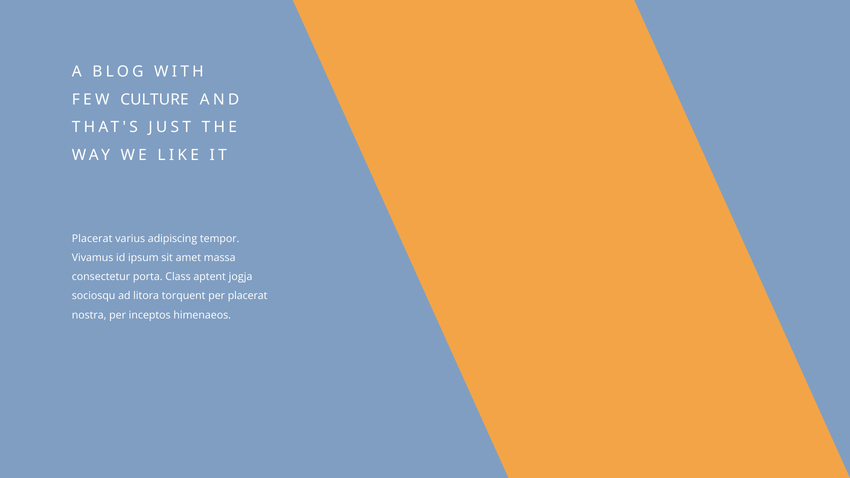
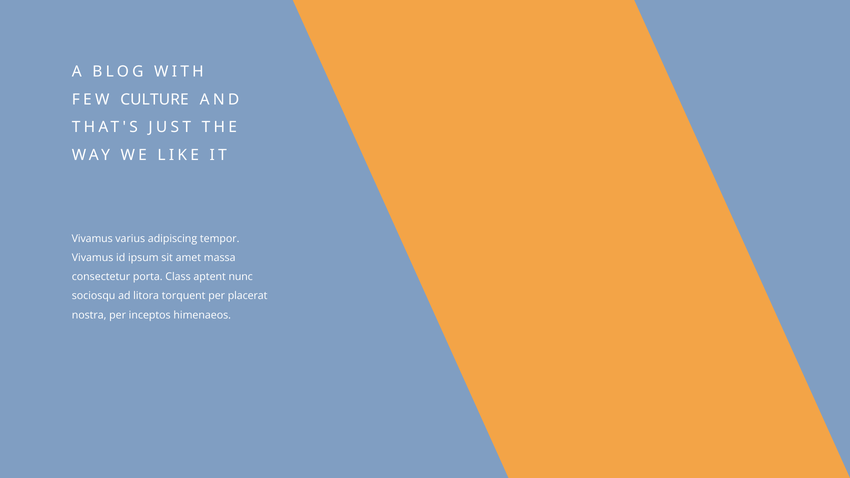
Placerat at (92, 239): Placerat -> Vivamus
jogja: jogja -> nunc
